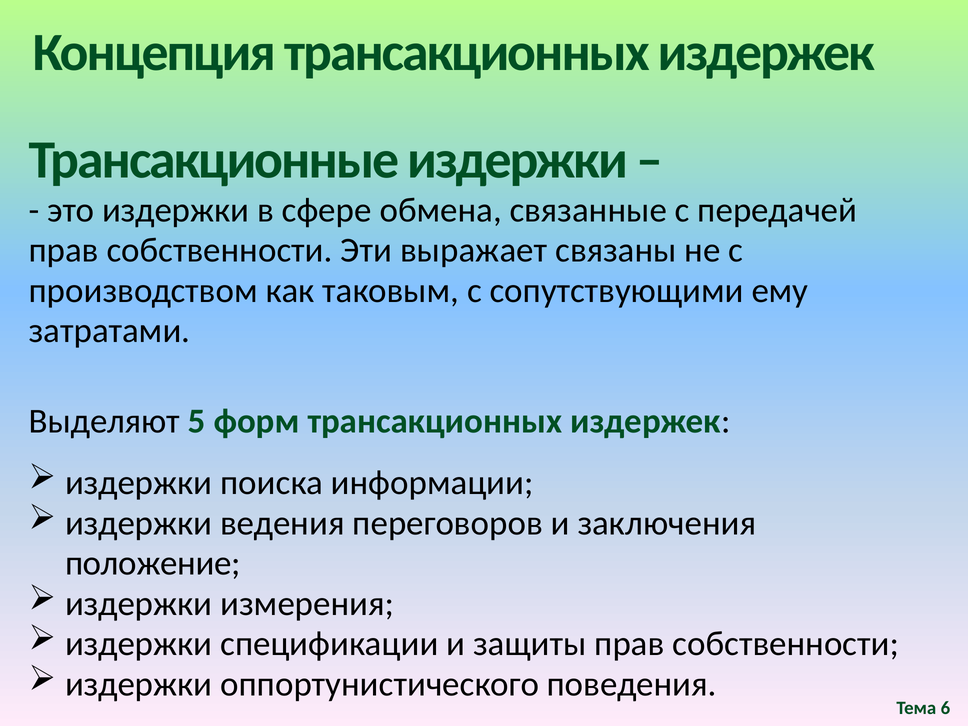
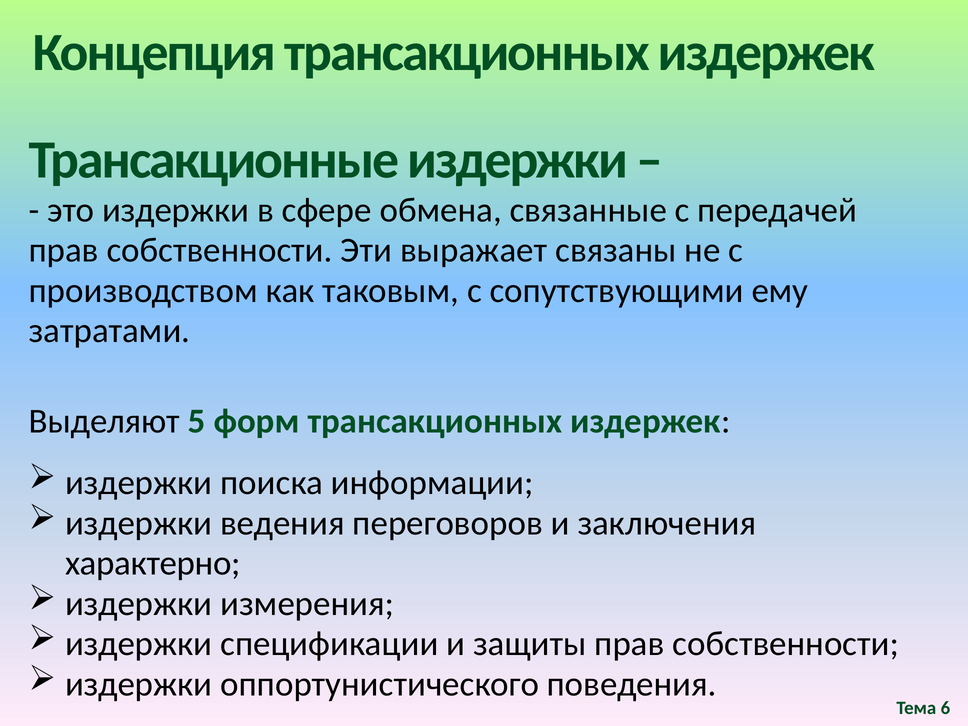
положение: положение -> характерно
